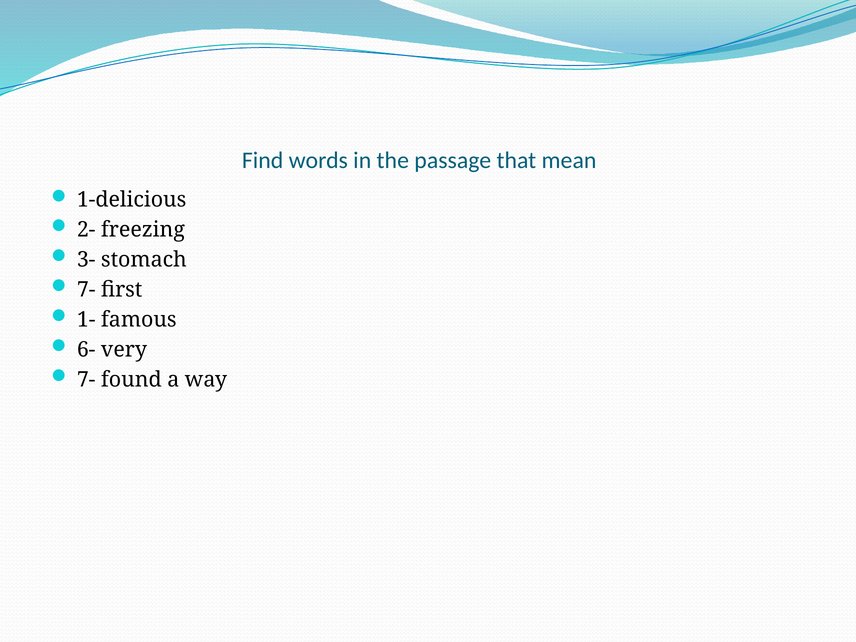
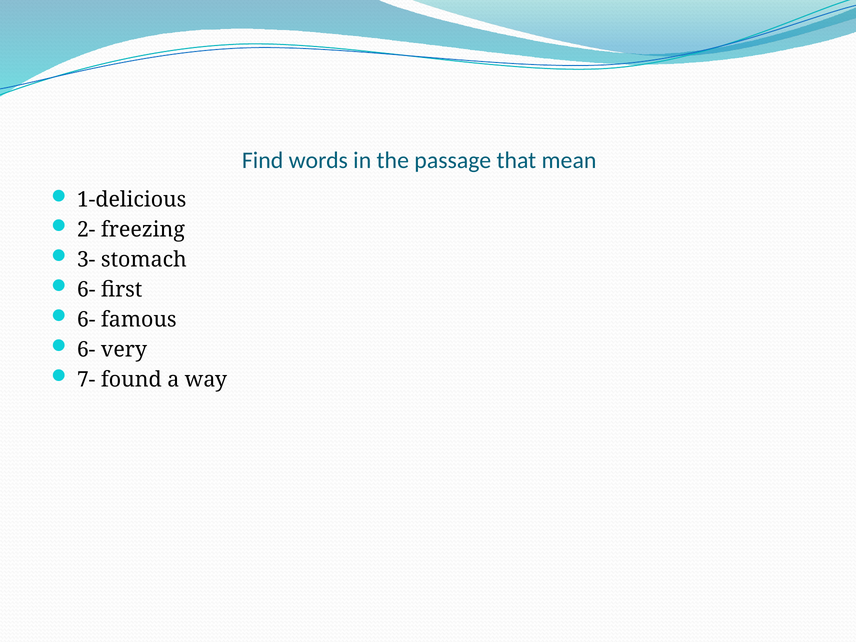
7- at (86, 290): 7- -> 6-
1- at (86, 320): 1- -> 6-
